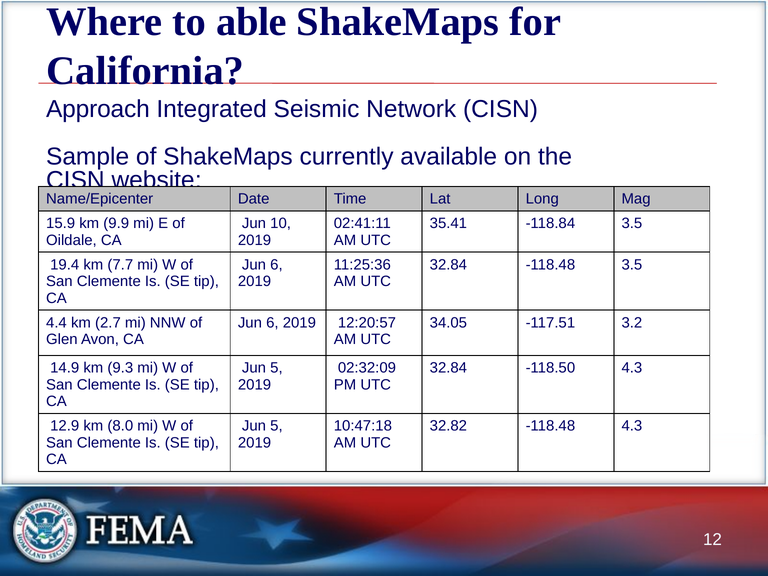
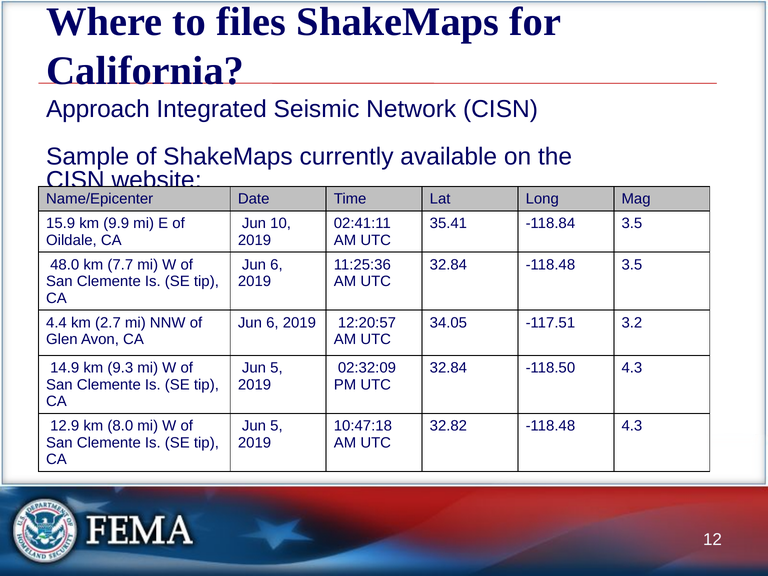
able: able -> files
19.4: 19.4 -> 48.0
